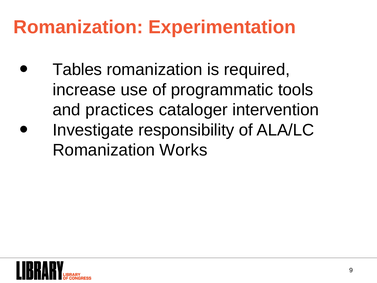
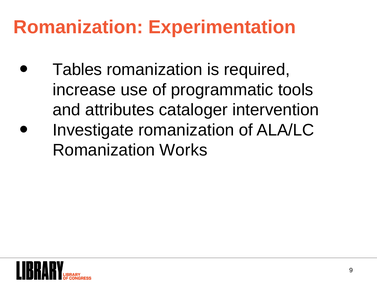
practices: practices -> attributes
Investigate responsibility: responsibility -> romanization
